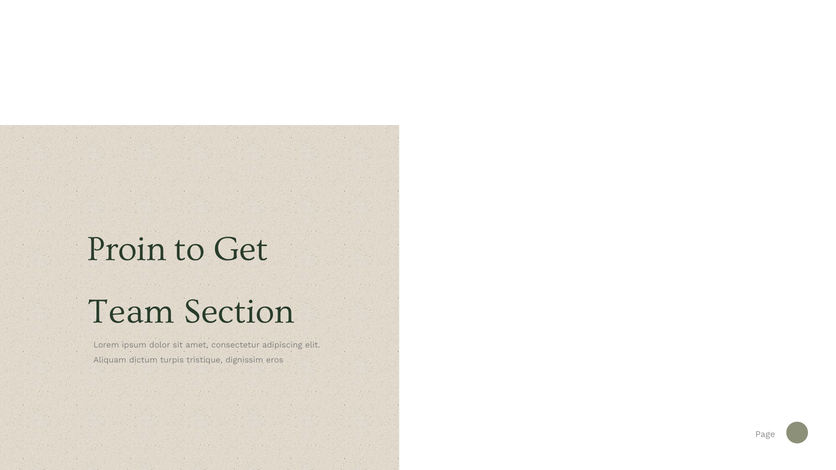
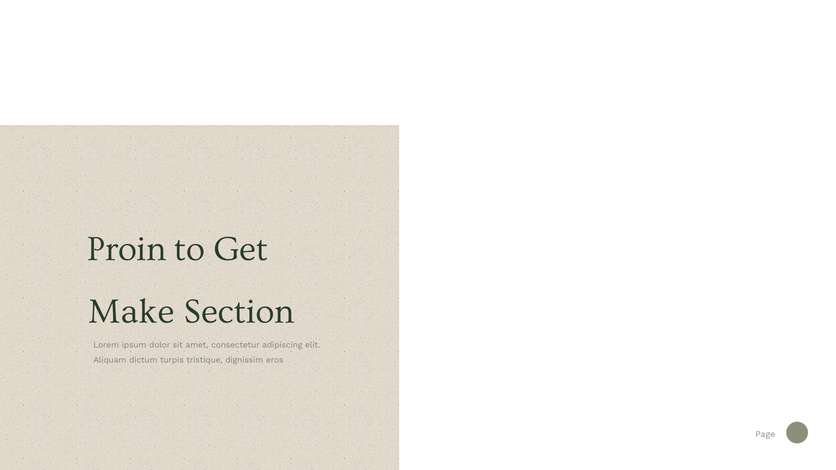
Team: Team -> Make
